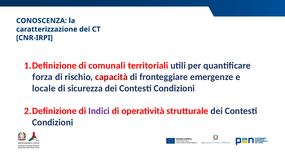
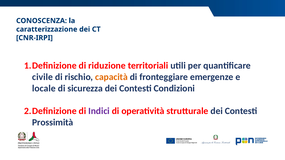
comunali: comunali -> riduzione
forza: forza -> civile
capacità colour: red -> orange
Condizioni at (53, 123): Condizioni -> Prossimità
